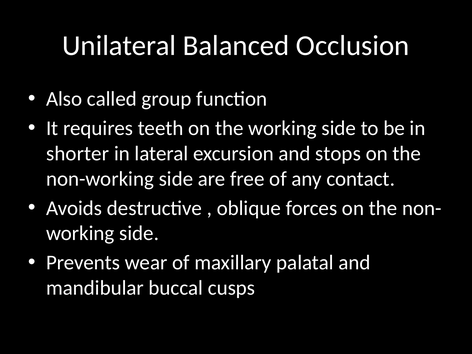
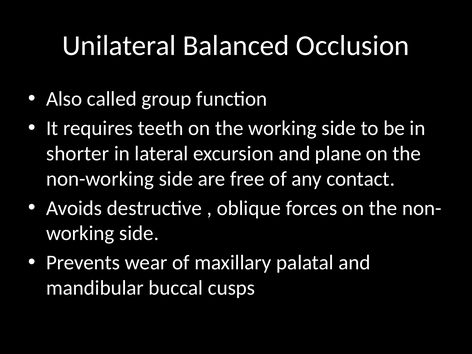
stops: stops -> plane
